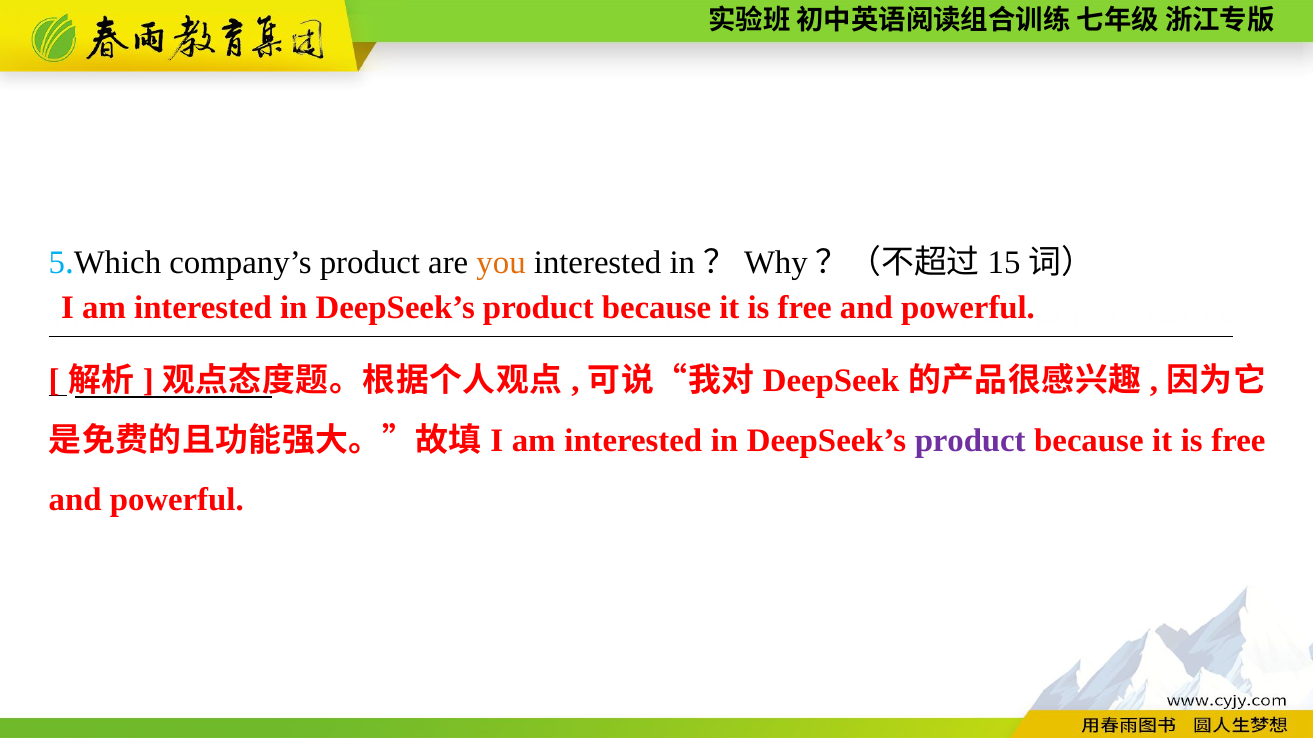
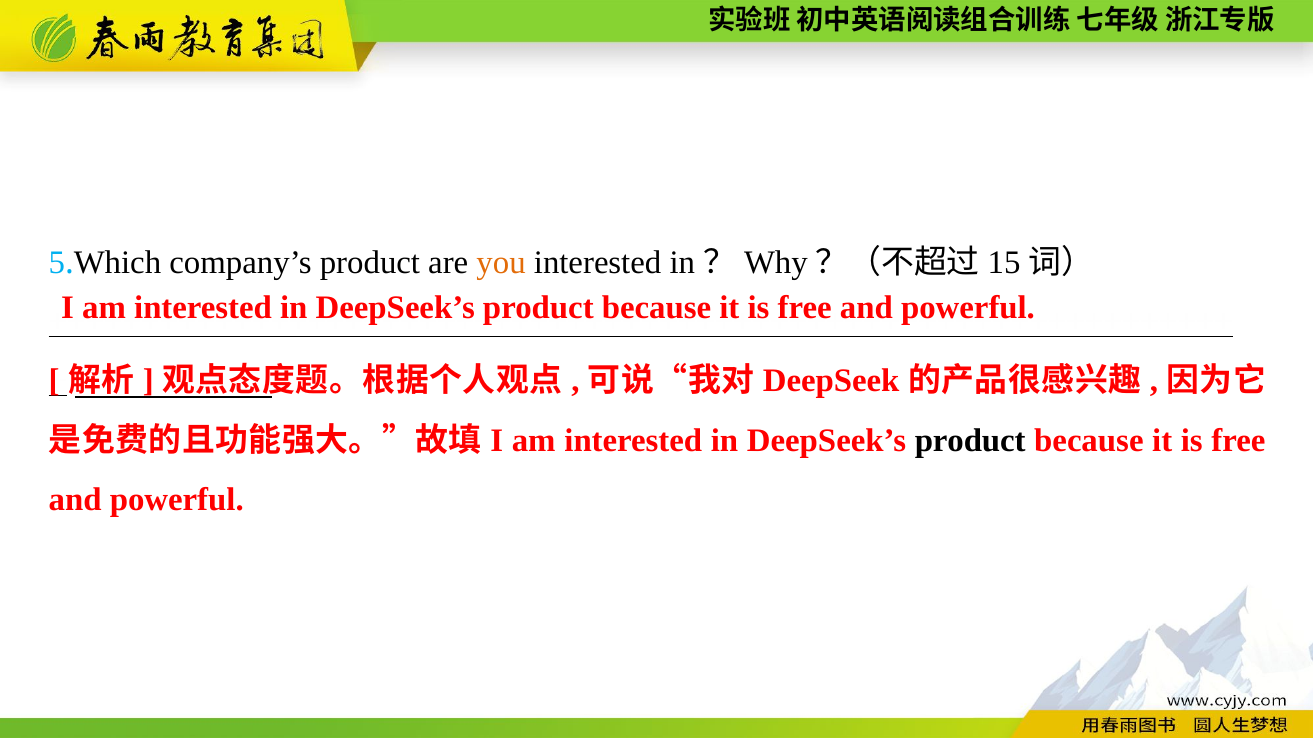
product at (970, 441) colour: purple -> black
